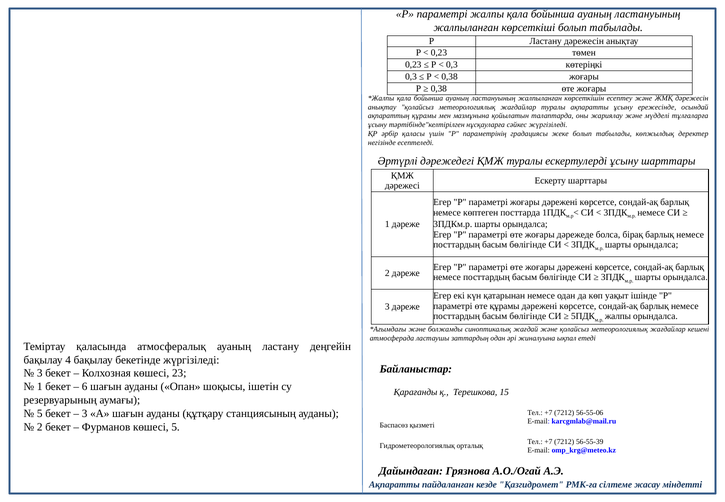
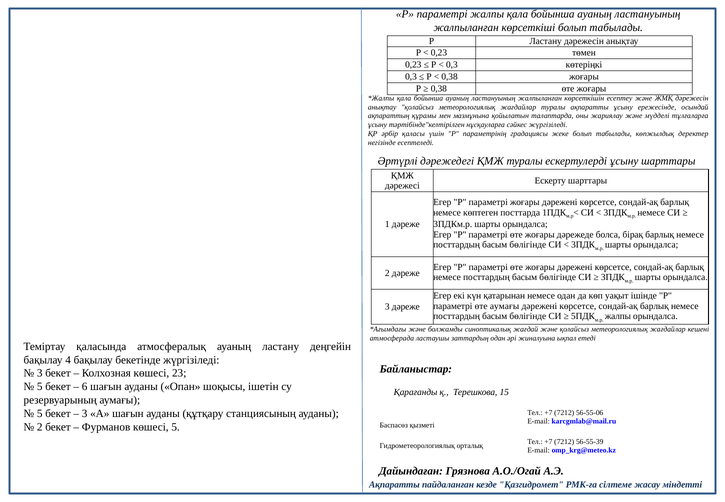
өте құрамы: құрамы -> аумағы
1 at (40, 387): 1 -> 5
